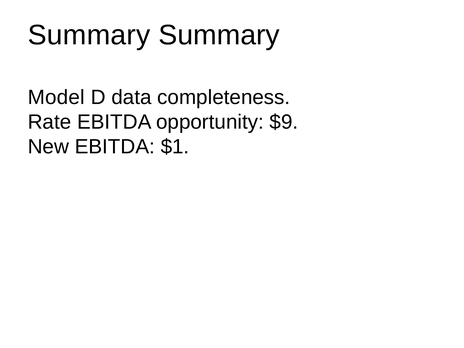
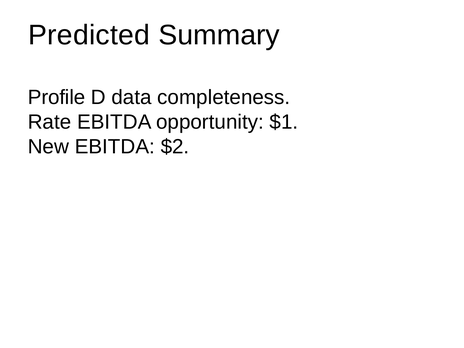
Summary at (89, 35): Summary -> Predicted
Model: Model -> Profile
$9: $9 -> $1
$1: $1 -> $2
